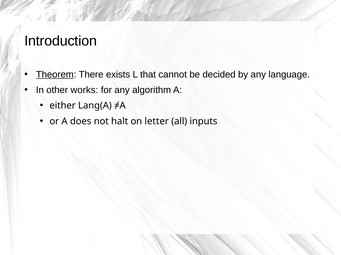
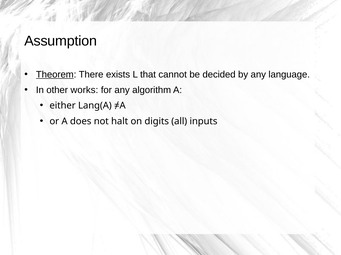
Introduction: Introduction -> Assumption
letter: letter -> digits
